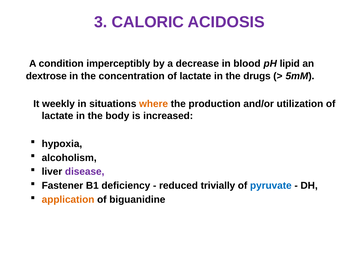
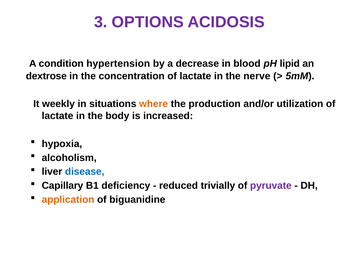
CALORIC: CALORIC -> OPTIONS
imperceptibly: imperceptibly -> hypertension
drugs: drugs -> nerve
disease colour: purple -> blue
Fastener: Fastener -> Capillary
pyruvate colour: blue -> purple
